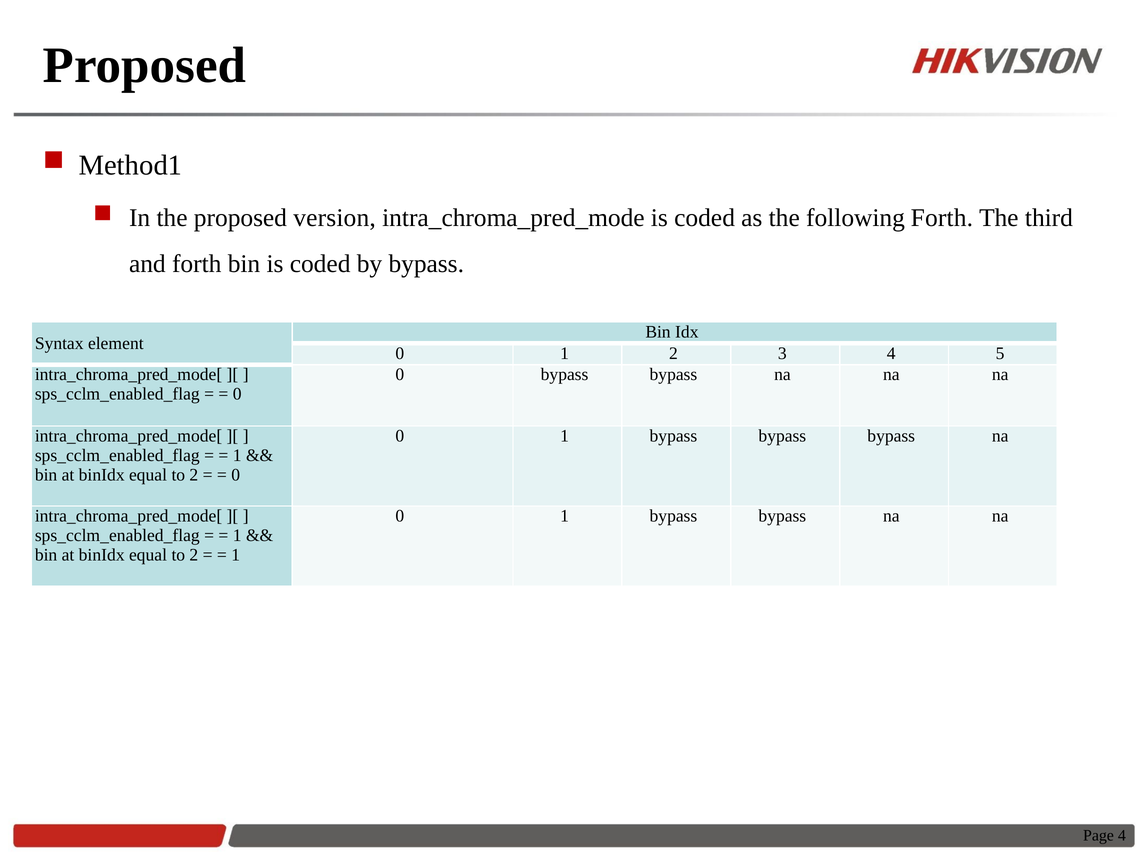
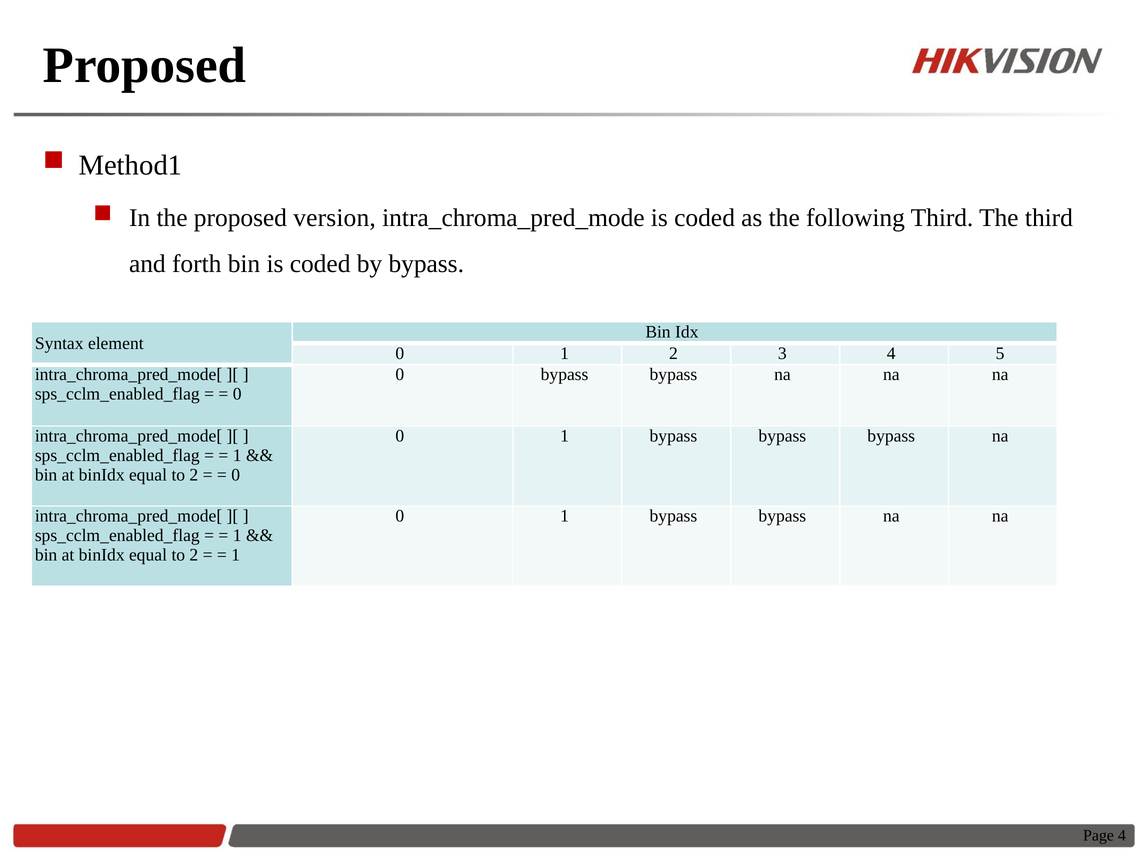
following Forth: Forth -> Third
